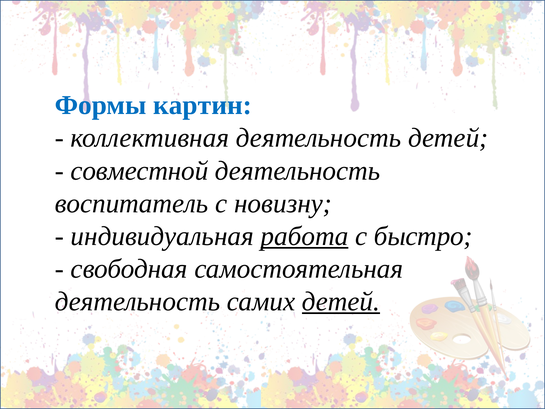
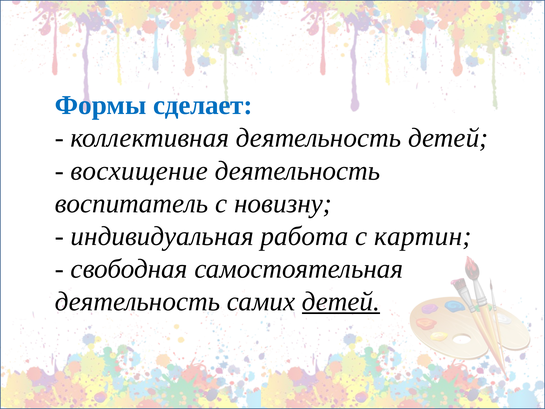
картин: картин -> сделает
совместной: совместной -> восхищение
работа underline: present -> none
быстро: быстро -> картин
